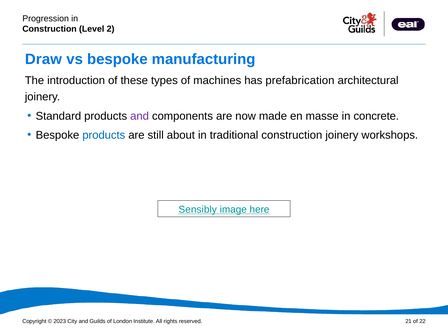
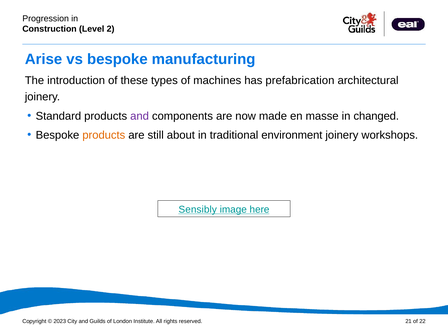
Draw: Draw -> Arise
concrete: concrete -> changed
products at (104, 135) colour: blue -> orange
traditional construction: construction -> environment
